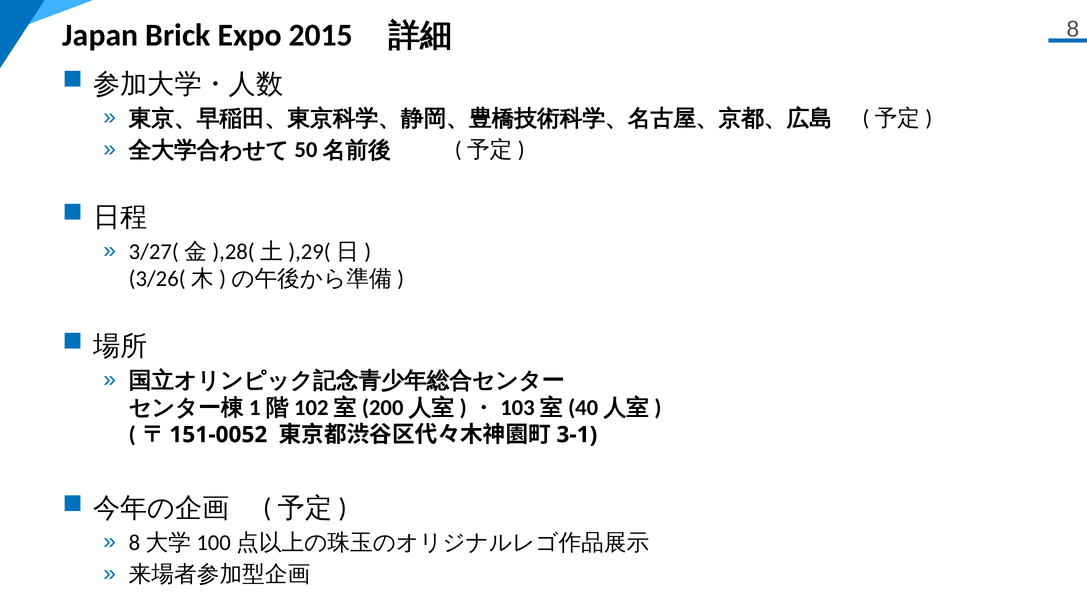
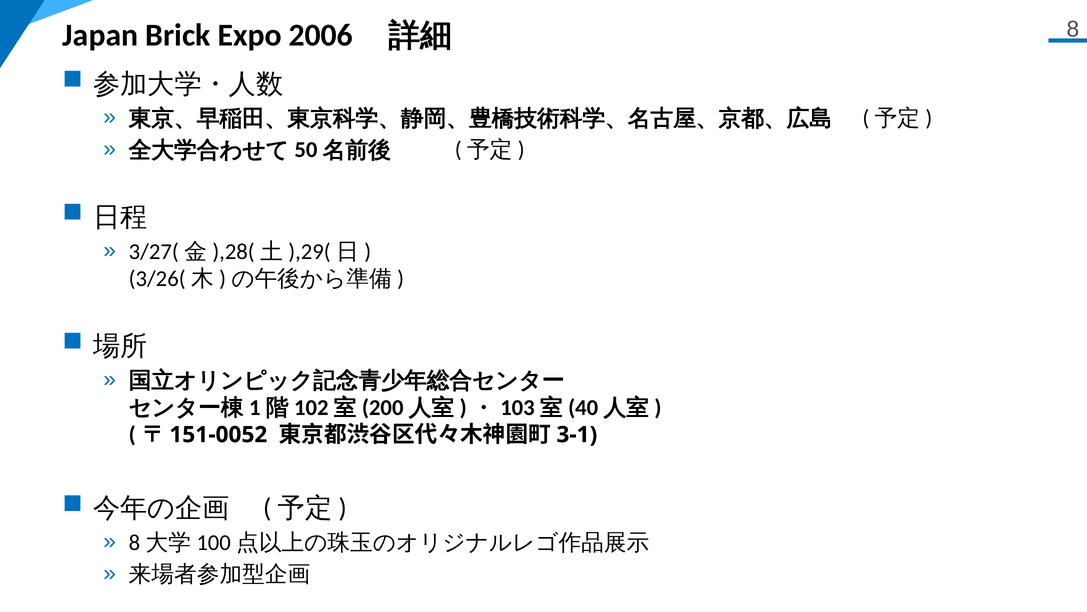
2015: 2015 -> 2006
